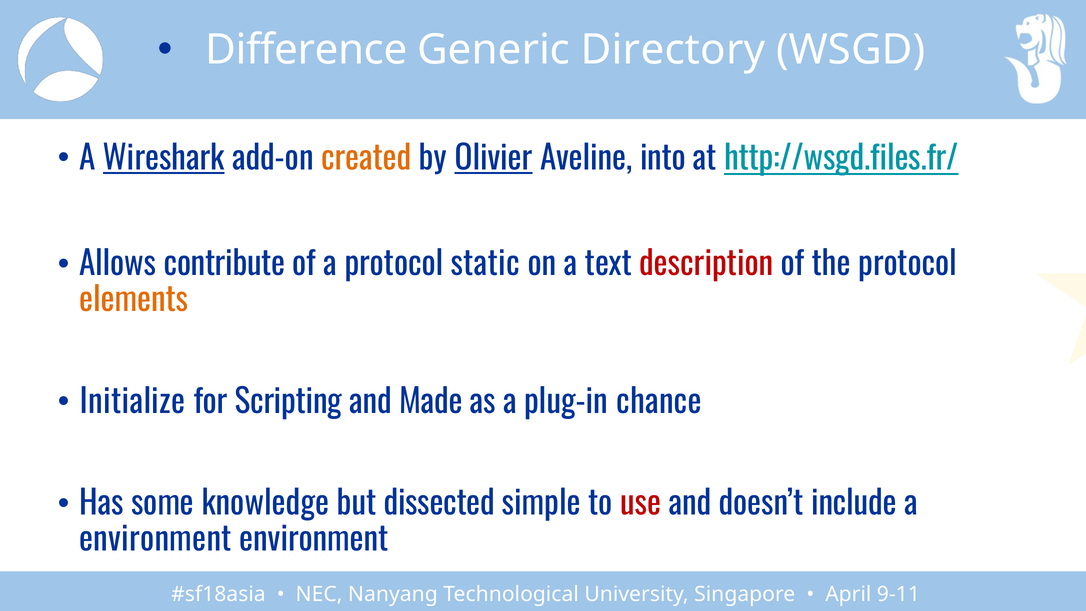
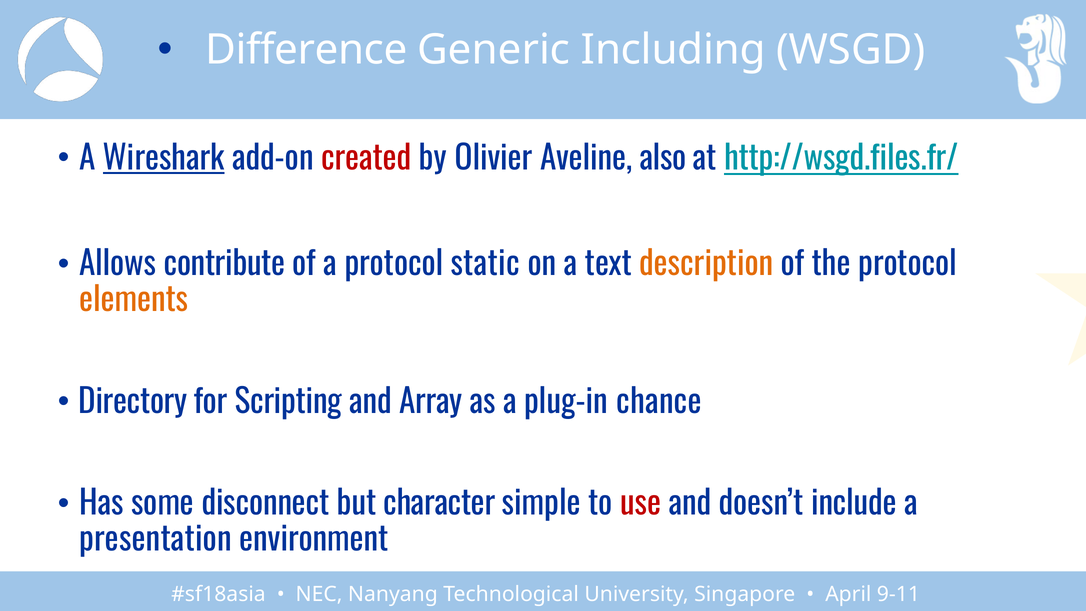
Directory: Directory -> Including
created colour: orange -> red
Olivier underline: present -> none
into: into -> also
description colour: red -> orange
Initialize: Initialize -> Directory
Made: Made -> Array
knowledge: knowledge -> disconnect
dissected: dissected -> character
environment at (155, 540): environment -> presentation
